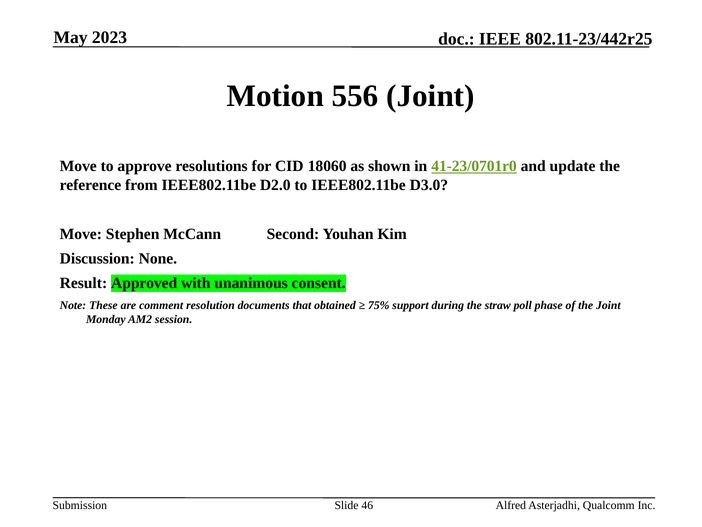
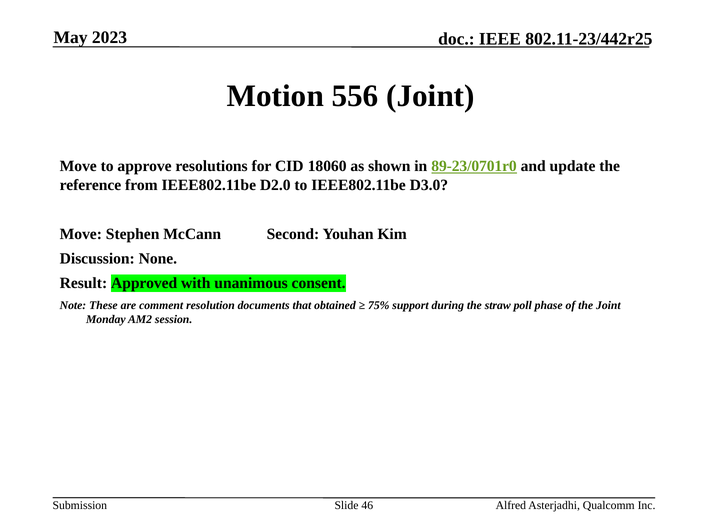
41-23/0701r0: 41-23/0701r0 -> 89-23/0701r0
